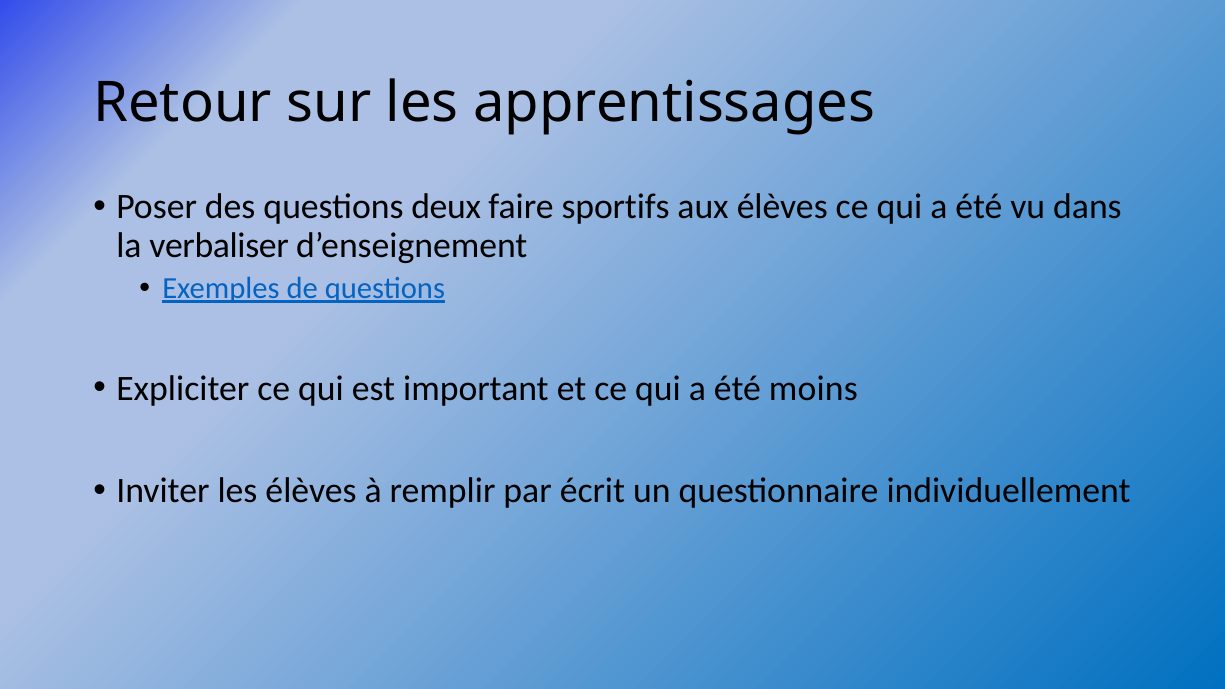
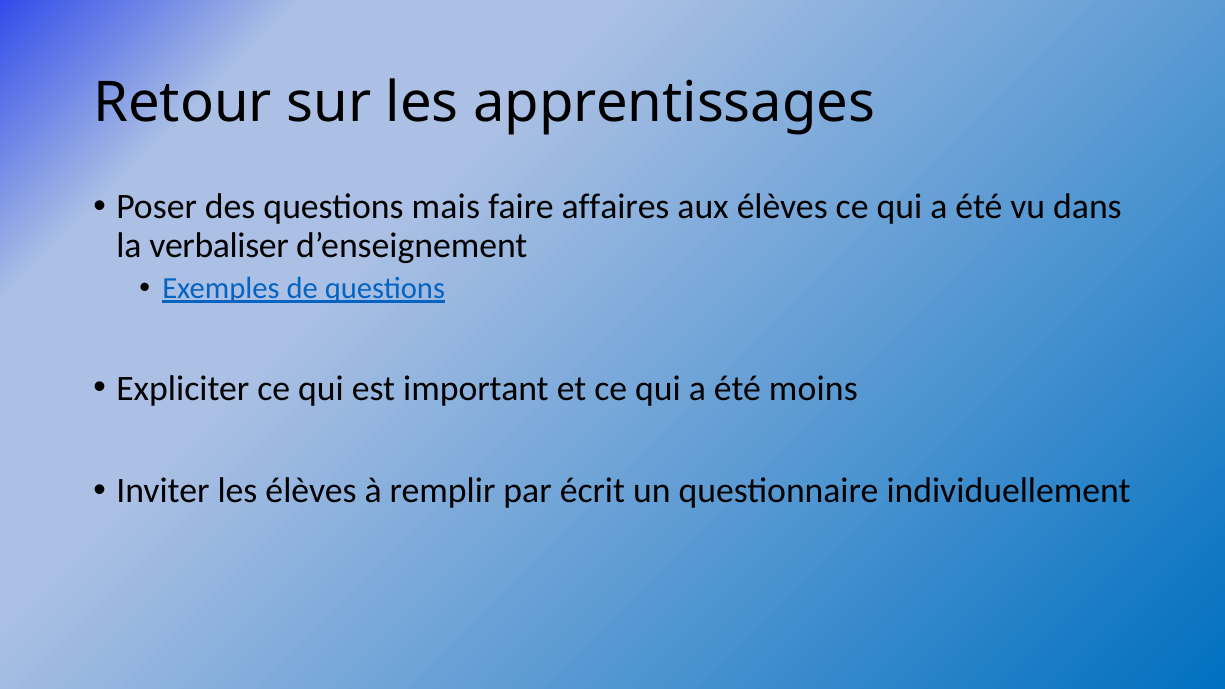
deux: deux -> mais
sportifs: sportifs -> affaires
